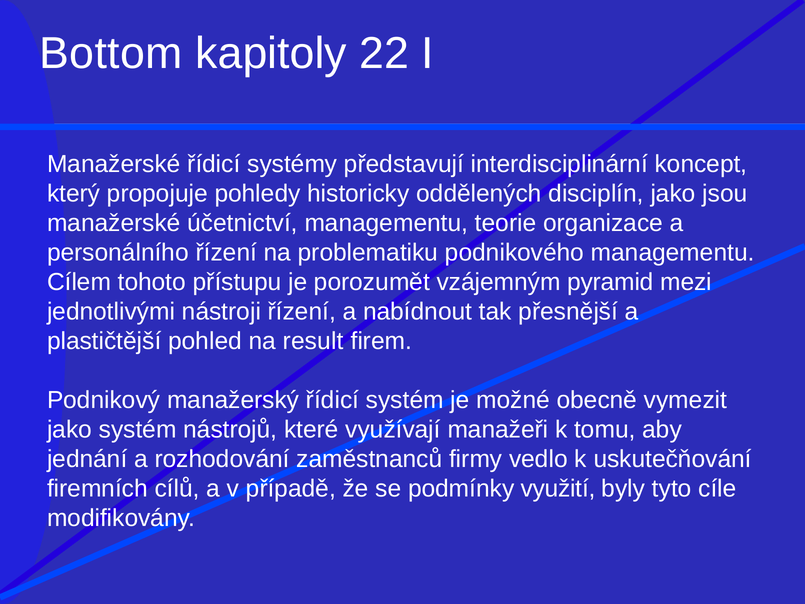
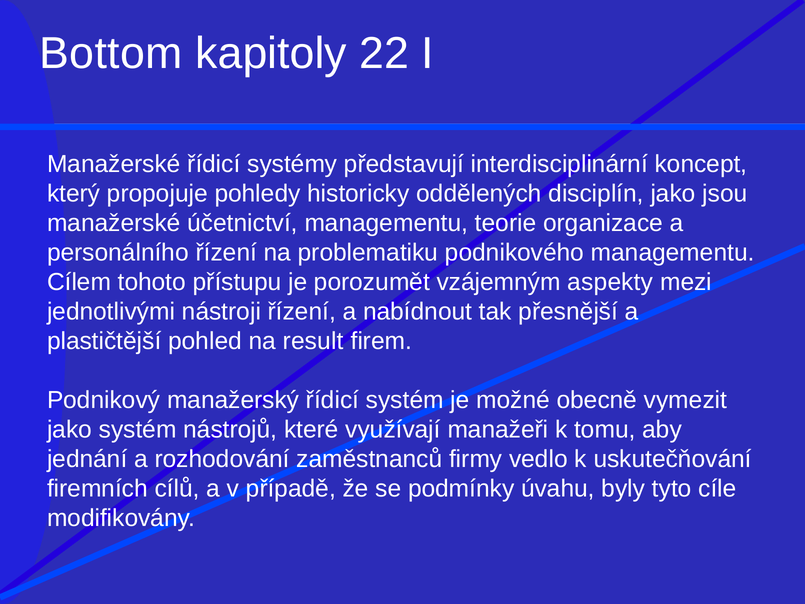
pyramid: pyramid -> aspekty
využití: využití -> úvahu
